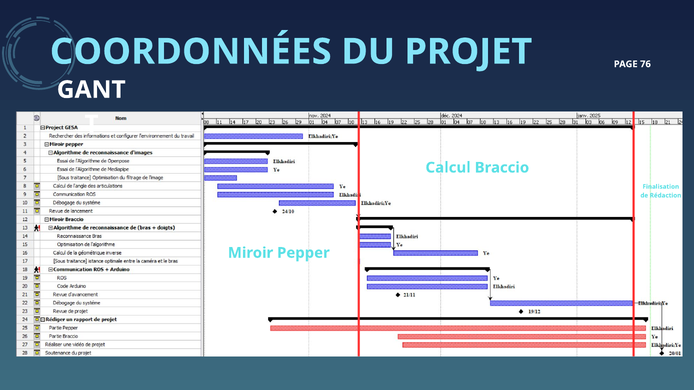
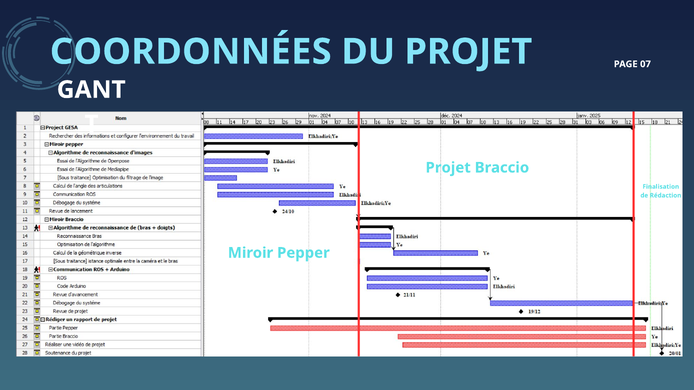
76: 76 -> 07
Calcul at (448, 168): Calcul -> Projet
